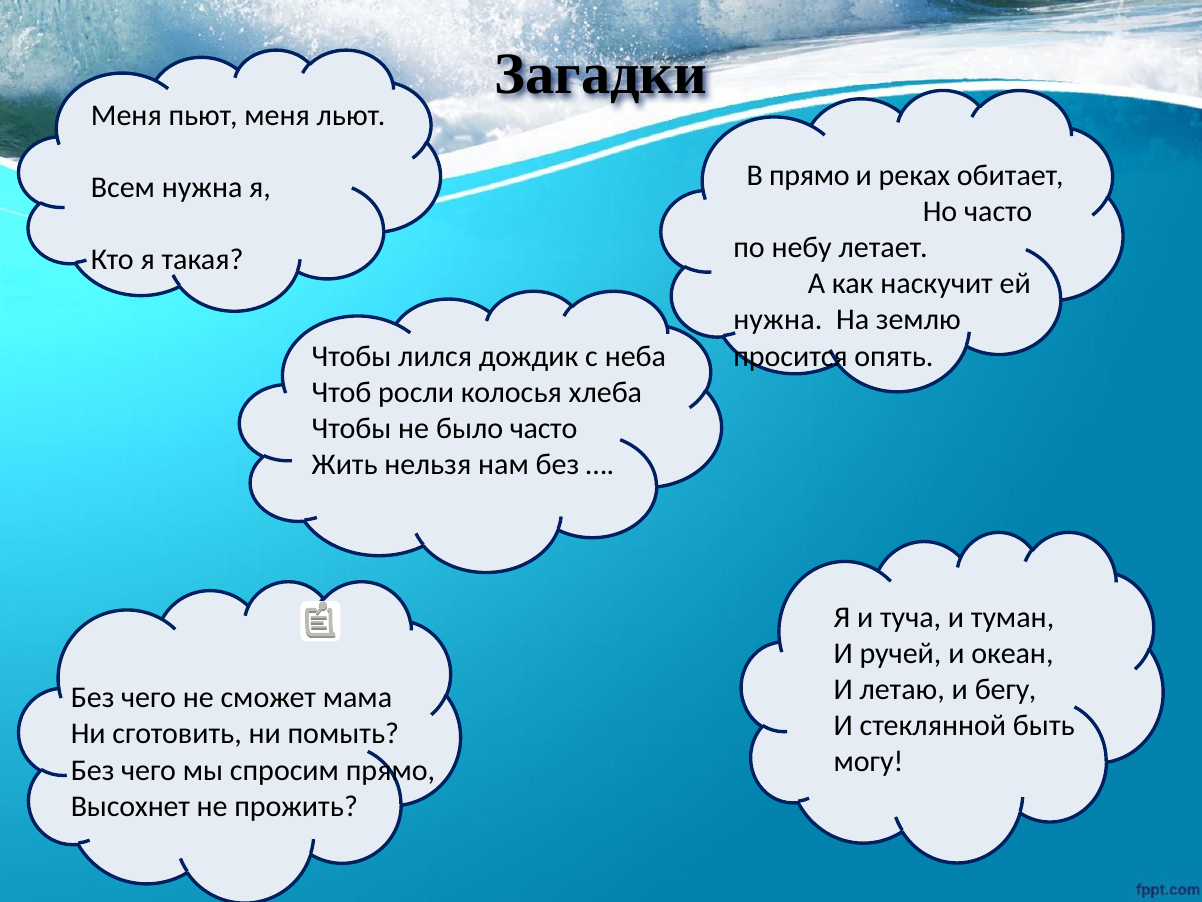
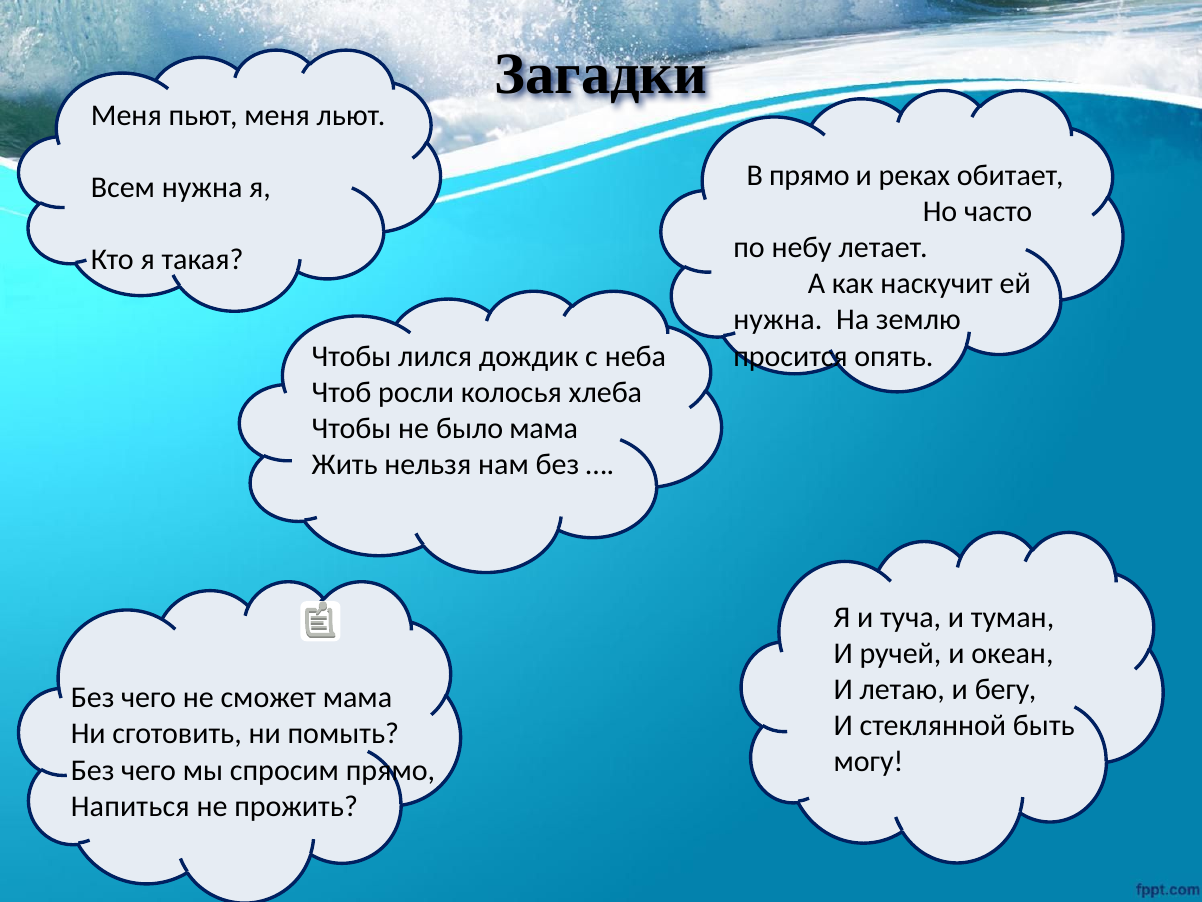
было часто: часто -> мама
Высохнет: Высохнет -> Напиться
